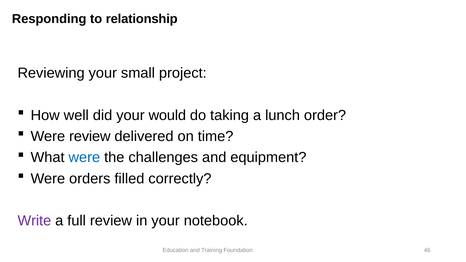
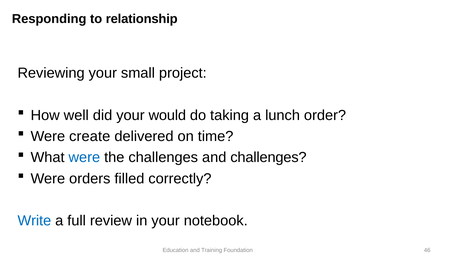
Were review: review -> create
and equipment: equipment -> challenges
Write colour: purple -> blue
